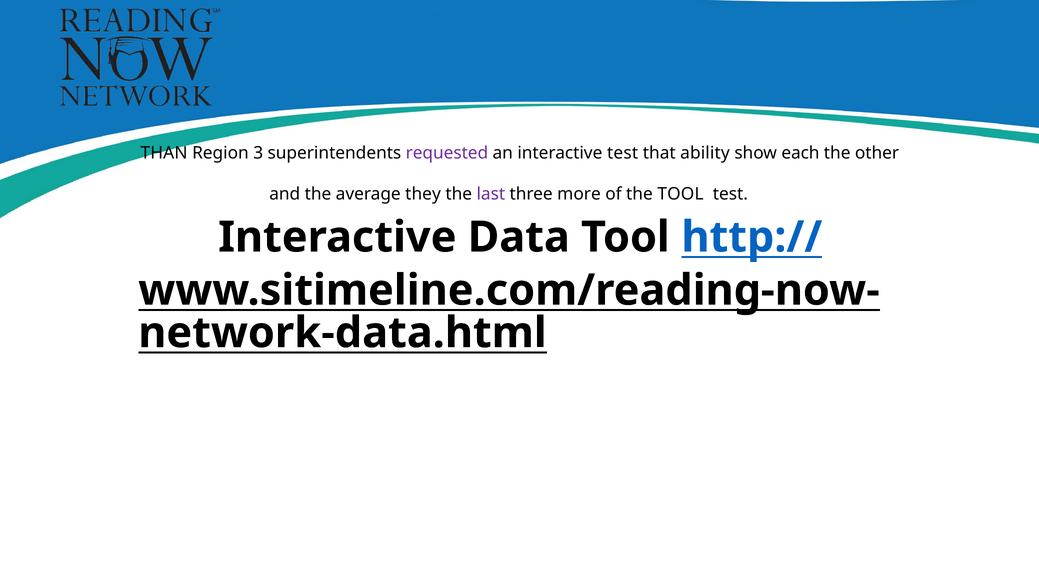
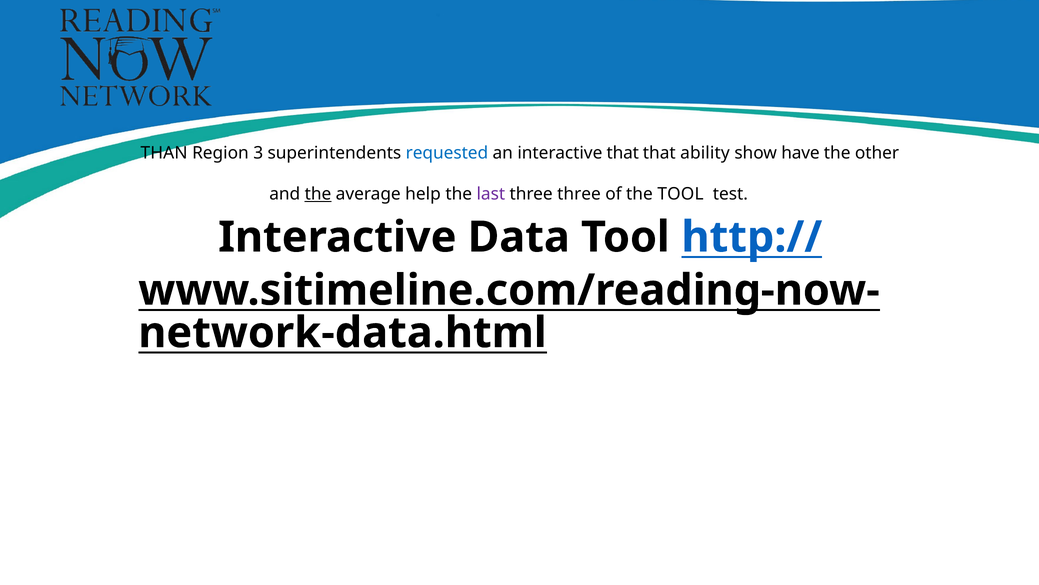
requested colour: purple -> blue
interactive test: test -> that
each: each -> have
the at (318, 194) underline: none -> present
they: they -> help
three more: more -> three
